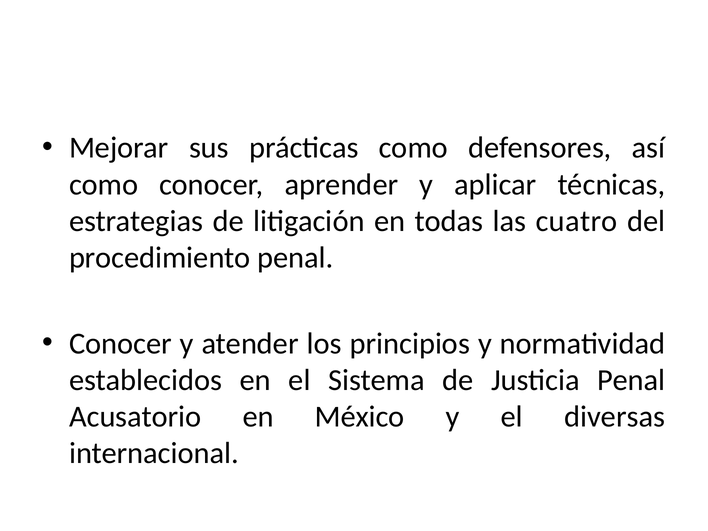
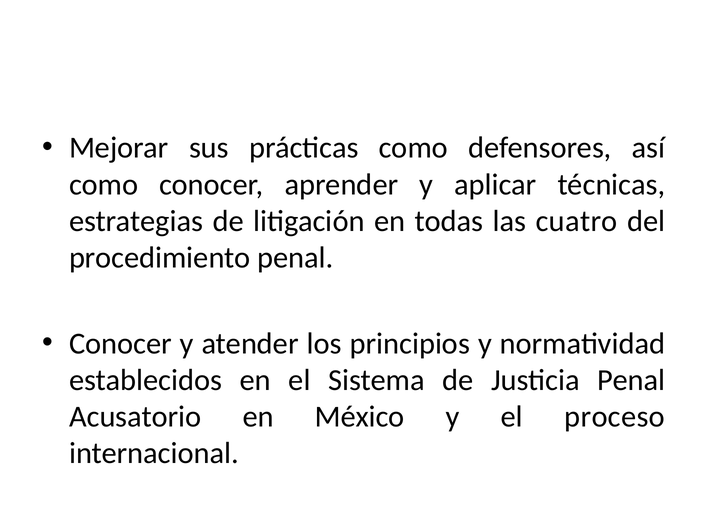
diversas: diversas -> proceso
